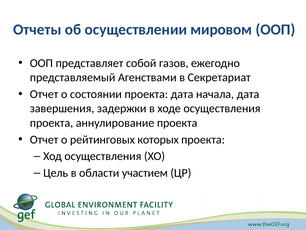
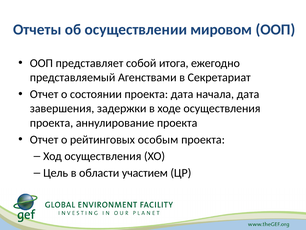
газов: газов -> итога
которых: которых -> особым
